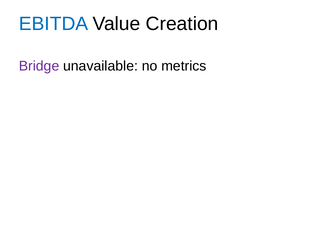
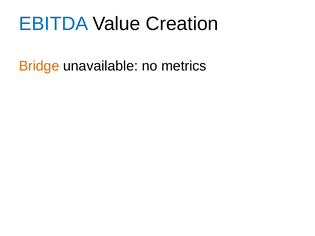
Bridge colour: purple -> orange
